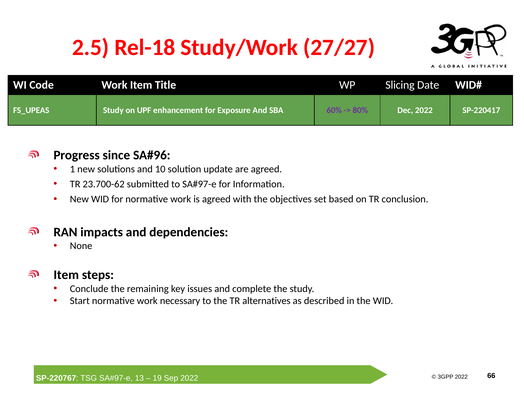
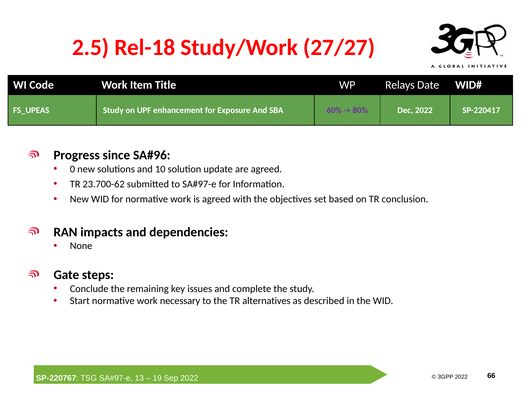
Slicing: Slicing -> Relays
1: 1 -> 0
Item at (66, 275): Item -> Gate
